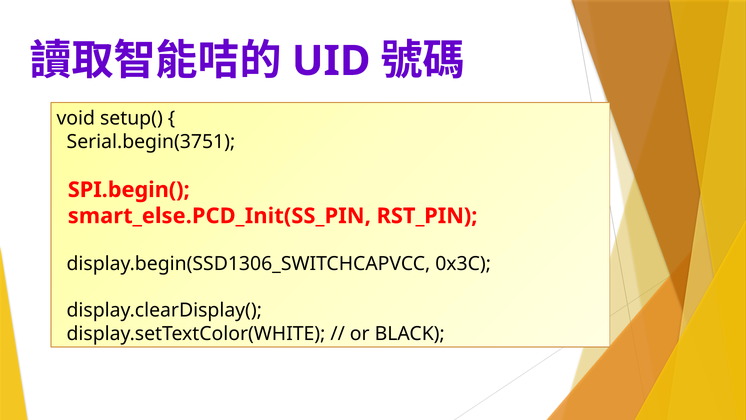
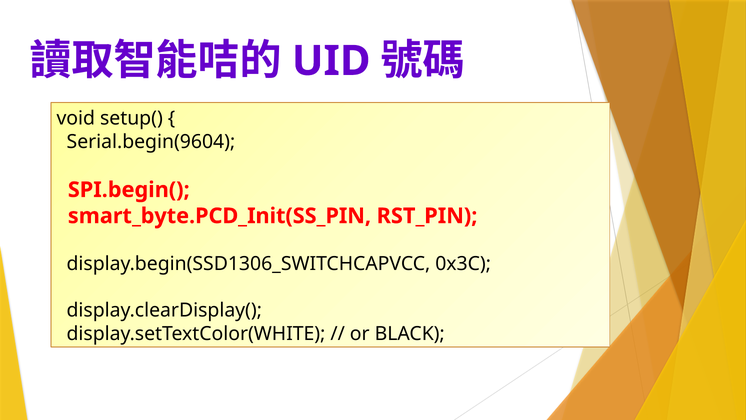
Serial.begin(3751: Serial.begin(3751 -> Serial.begin(9604
smart_else.PCD_Init(SS_PIN: smart_else.PCD_Init(SS_PIN -> smart_byte.PCD_Init(SS_PIN
